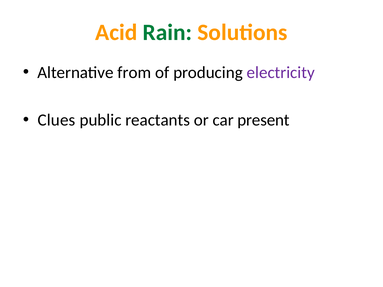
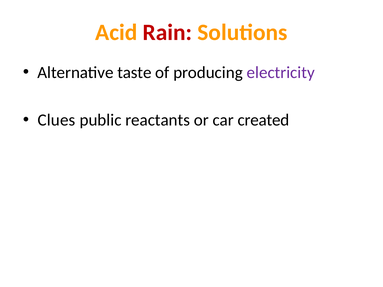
Rain colour: green -> red
from: from -> taste
present: present -> created
